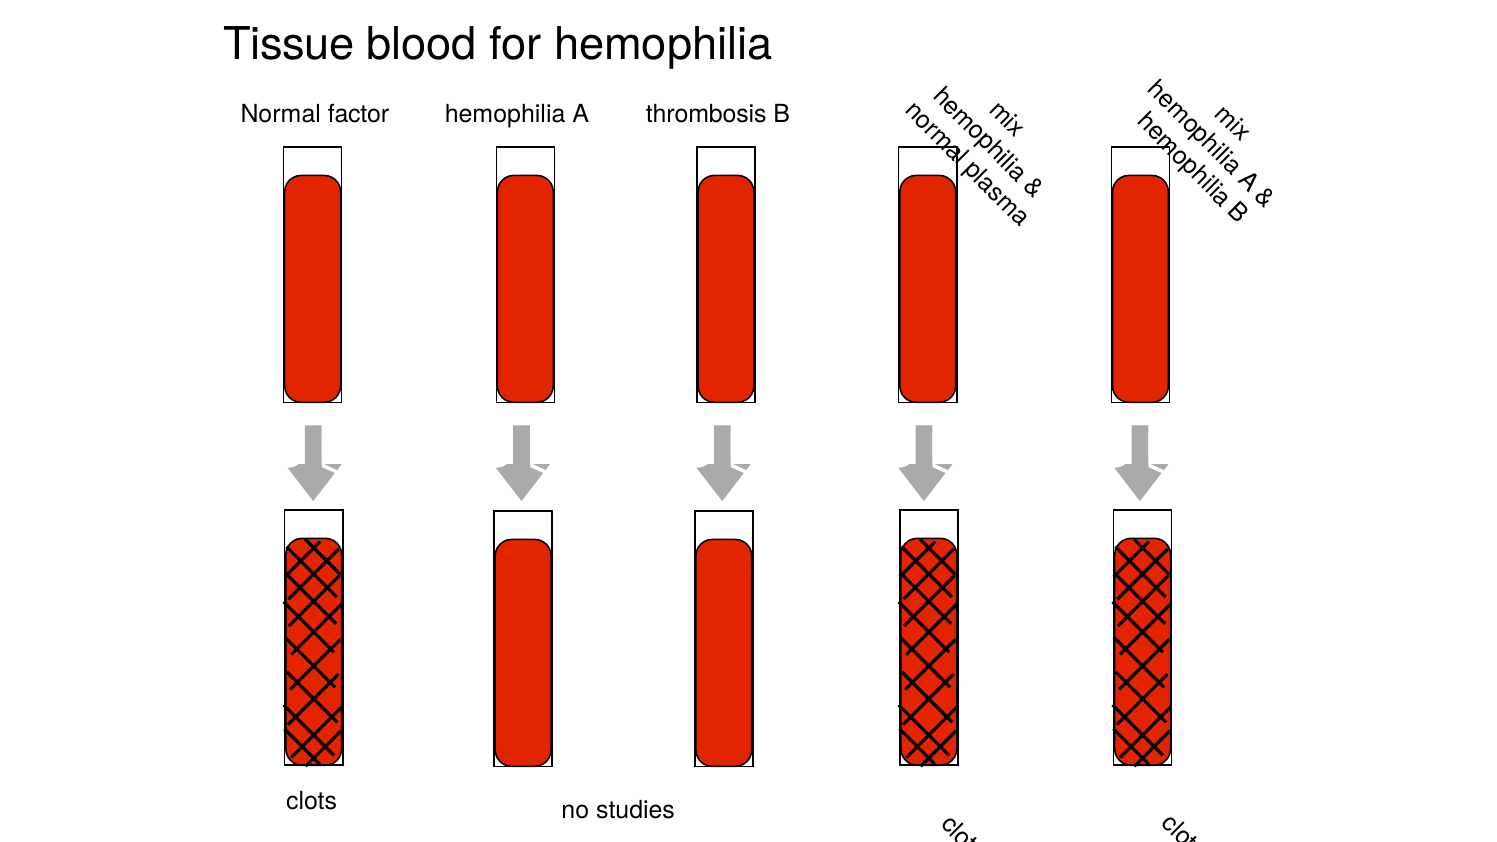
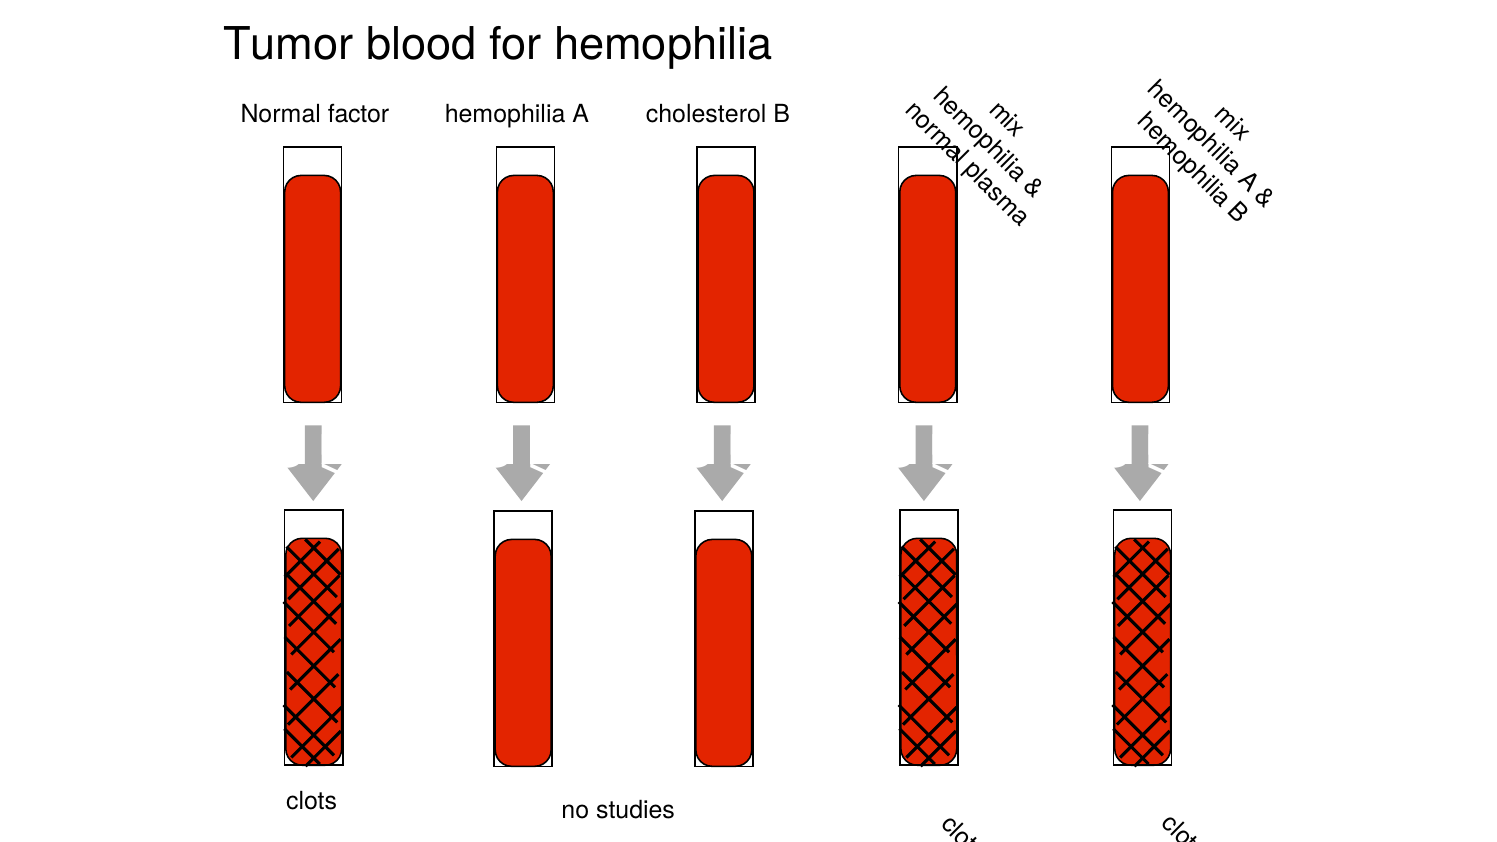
Tissue: Tissue -> Tumor
thrombosis: thrombosis -> cholesterol
